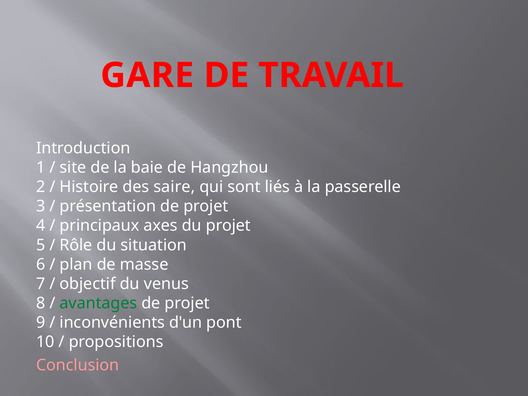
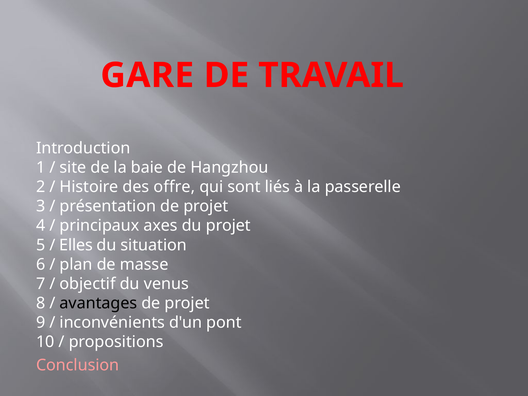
saire: saire -> offre
Rôle: Rôle -> Elles
avantages colour: green -> black
